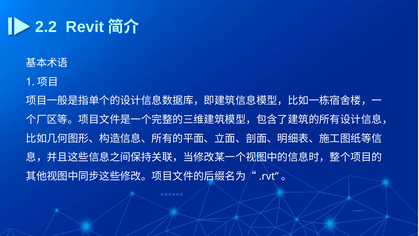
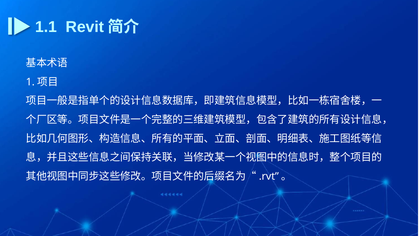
2.2: 2.2 -> 1.1
